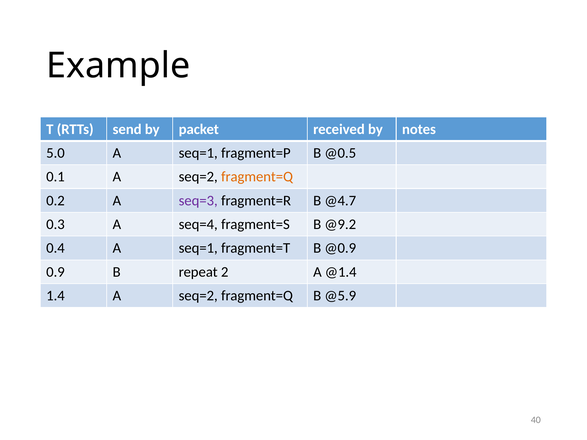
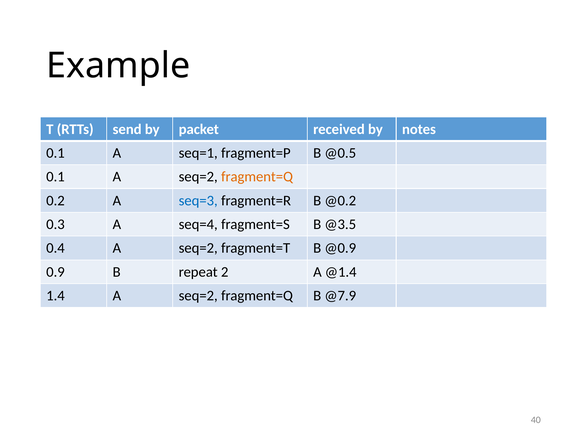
5.0 at (55, 153): 5.0 -> 0.1
seq=3 colour: purple -> blue
@4.7: @4.7 -> @0.2
@9.2: @9.2 -> @3.5
0.4 A seq=1: seq=1 -> seq=2
@5.9: @5.9 -> @7.9
